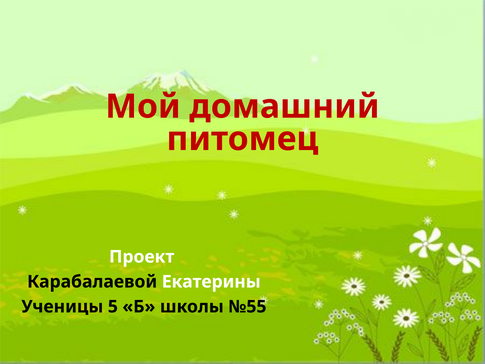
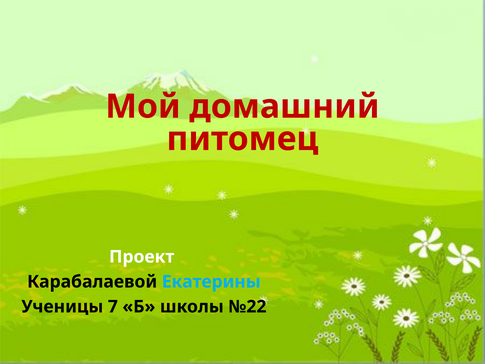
Екатерины colour: white -> light blue
5: 5 -> 7
№55: №55 -> №22
